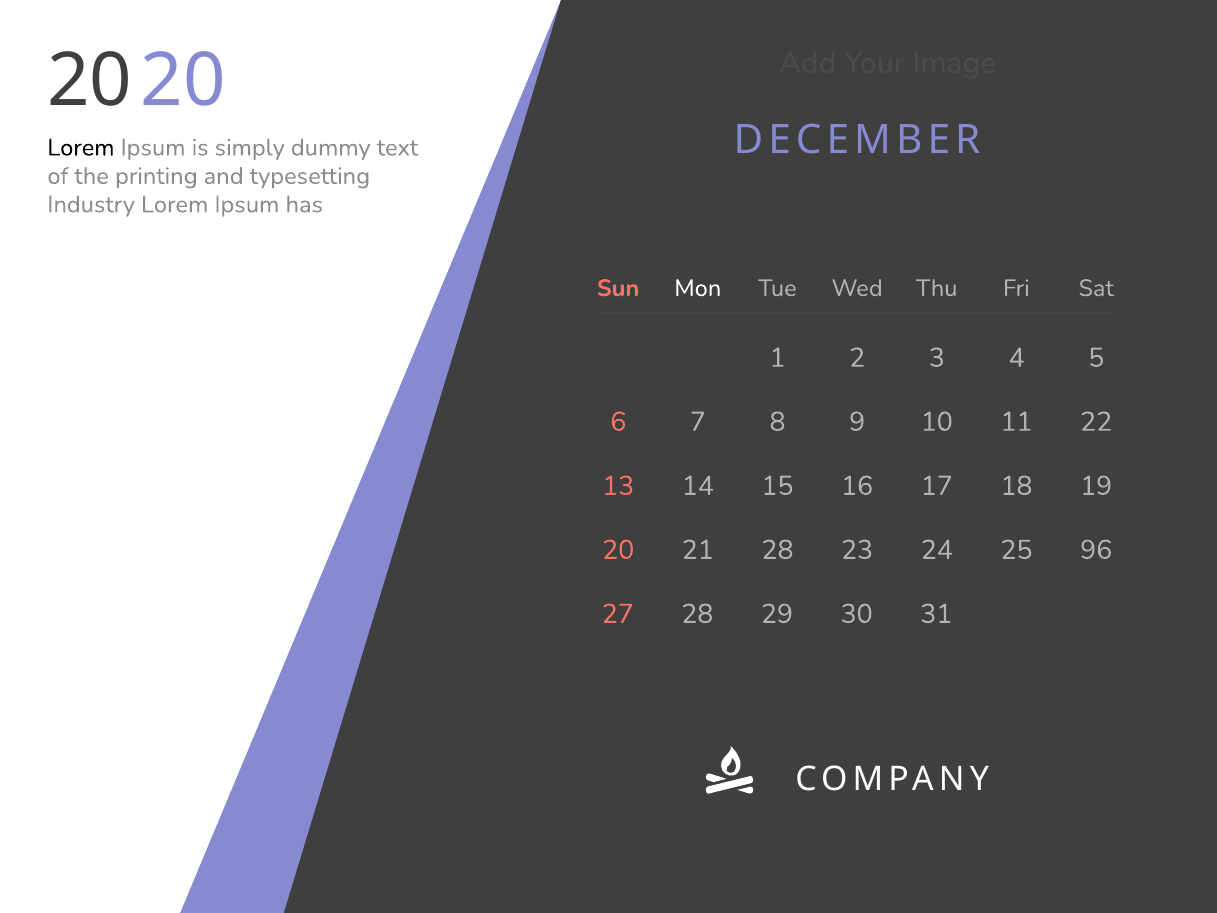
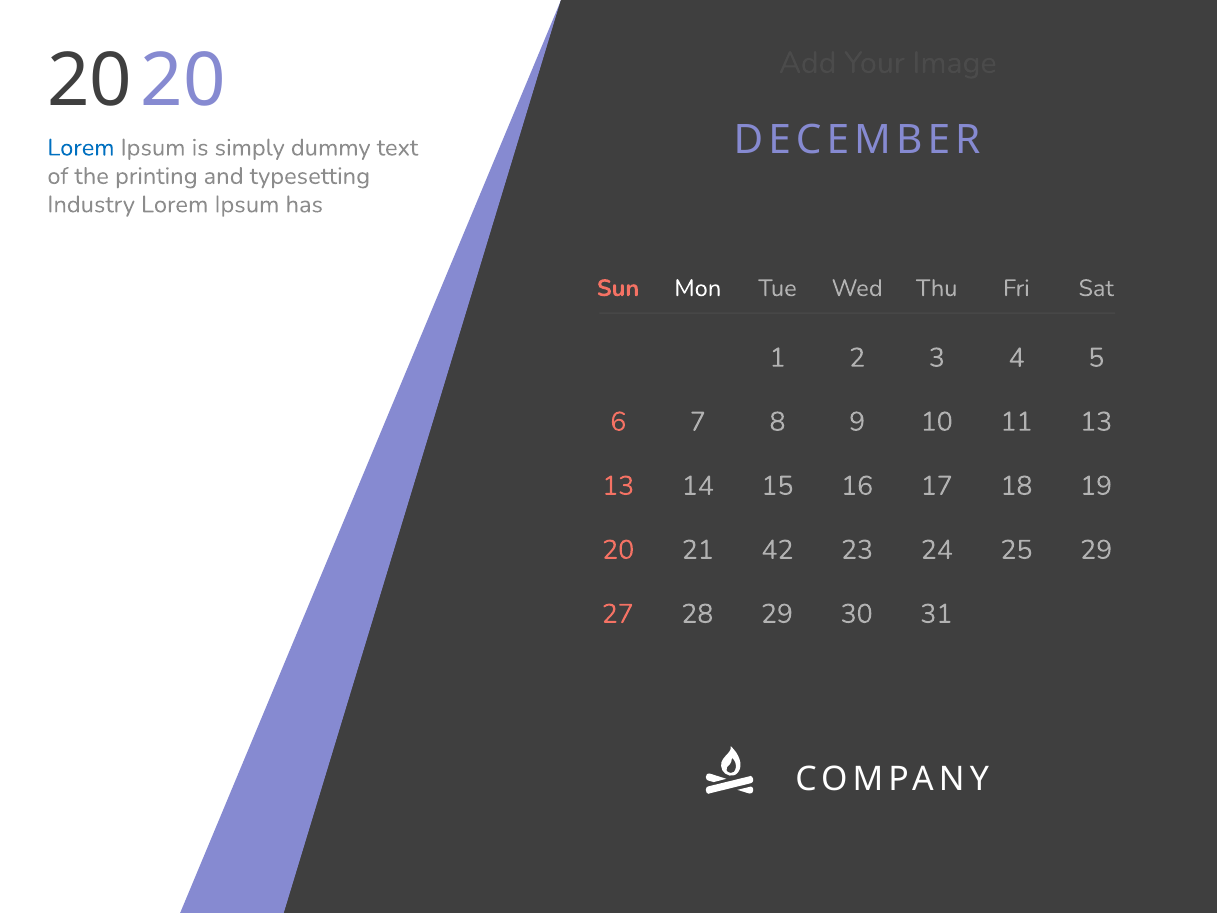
Lorem at (81, 148) colour: black -> blue
11 22: 22 -> 13
21 28: 28 -> 42
25 96: 96 -> 29
